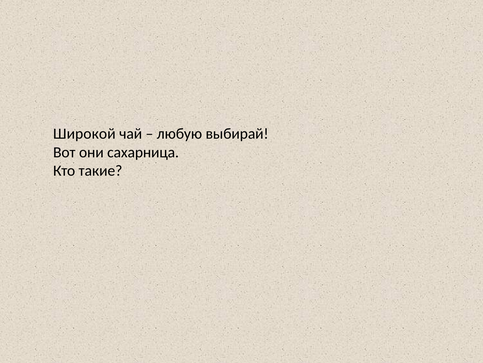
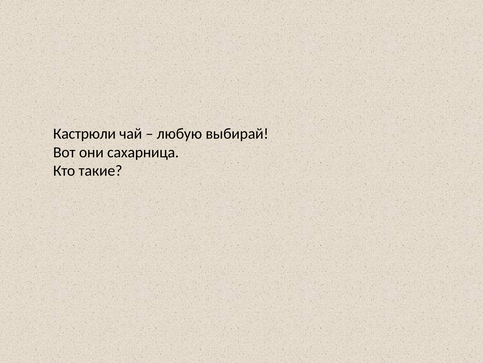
Широкой: Широкой -> Кастрюли
